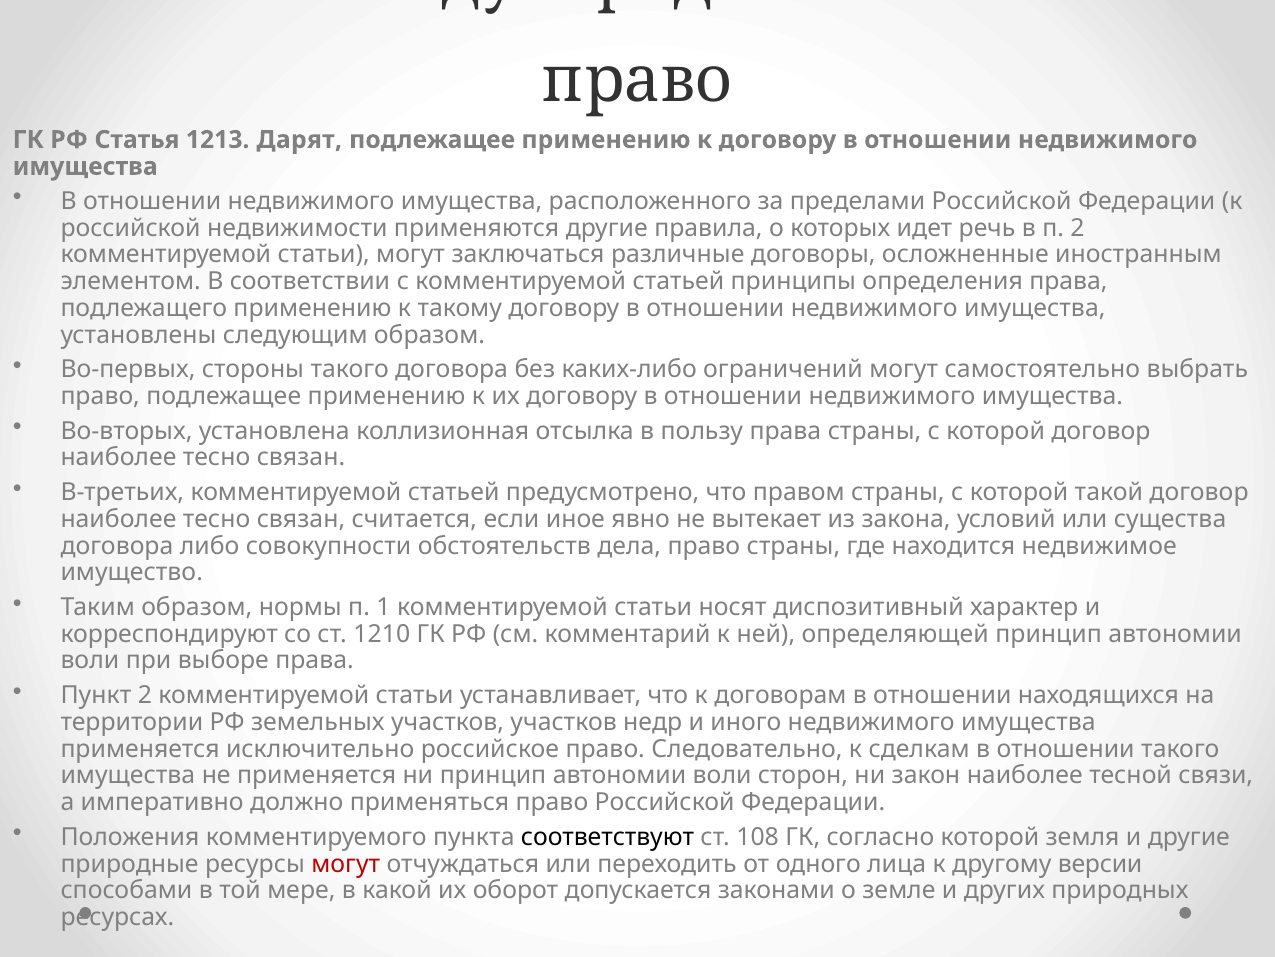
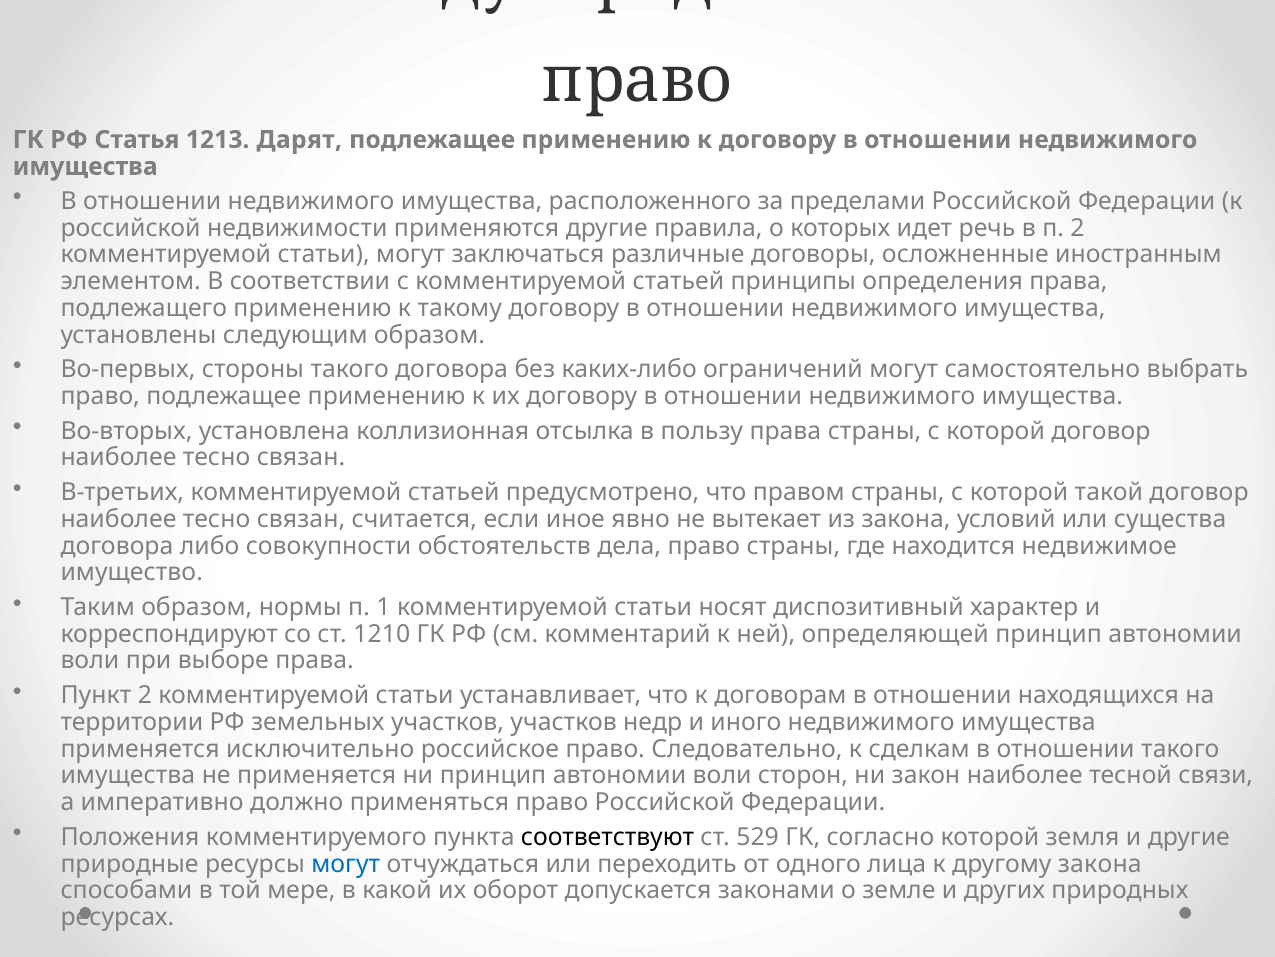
108: 108 -> 529
могут at (346, 863) colour: red -> blue
другому версии: версии -> закона
